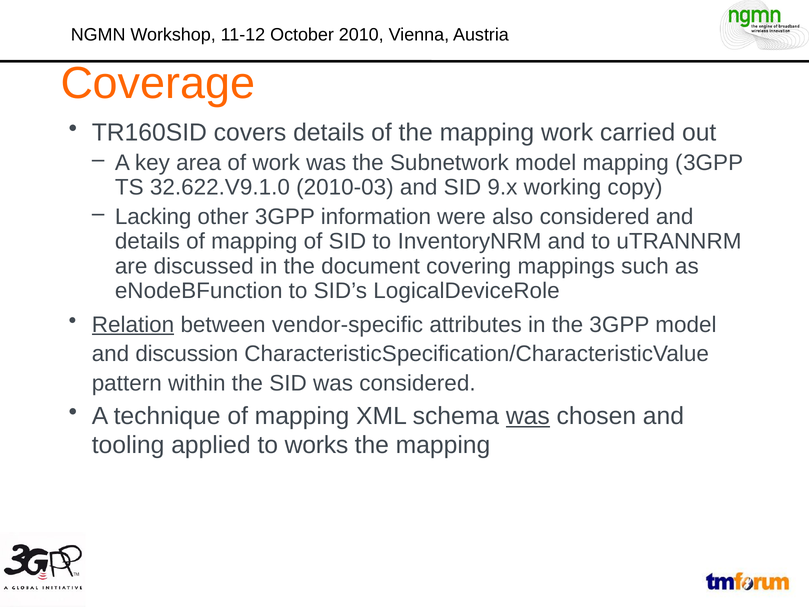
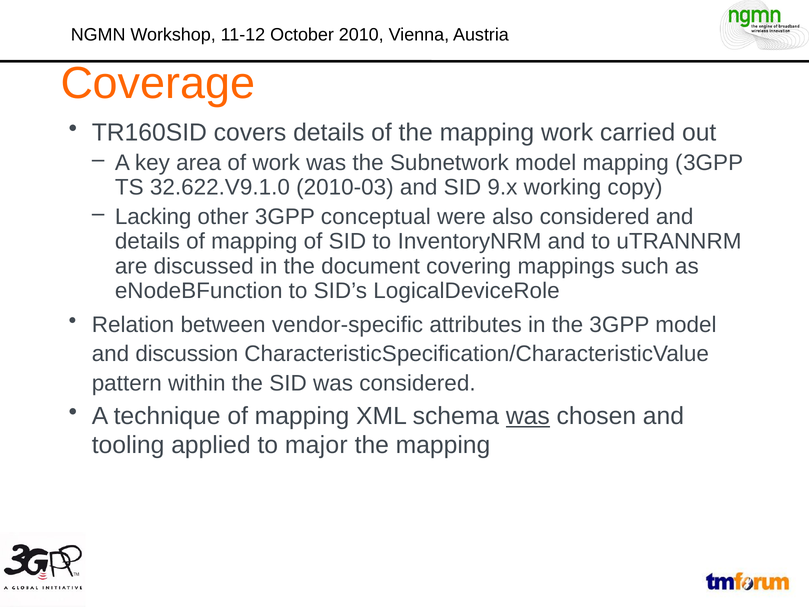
information: information -> conceptual
Relation underline: present -> none
works: works -> major
